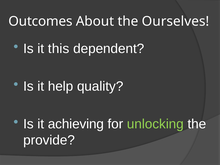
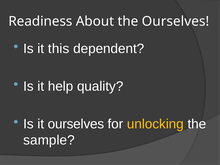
Outcomes: Outcomes -> Readiness
it achieving: achieving -> ourselves
unlocking colour: light green -> yellow
provide: provide -> sample
